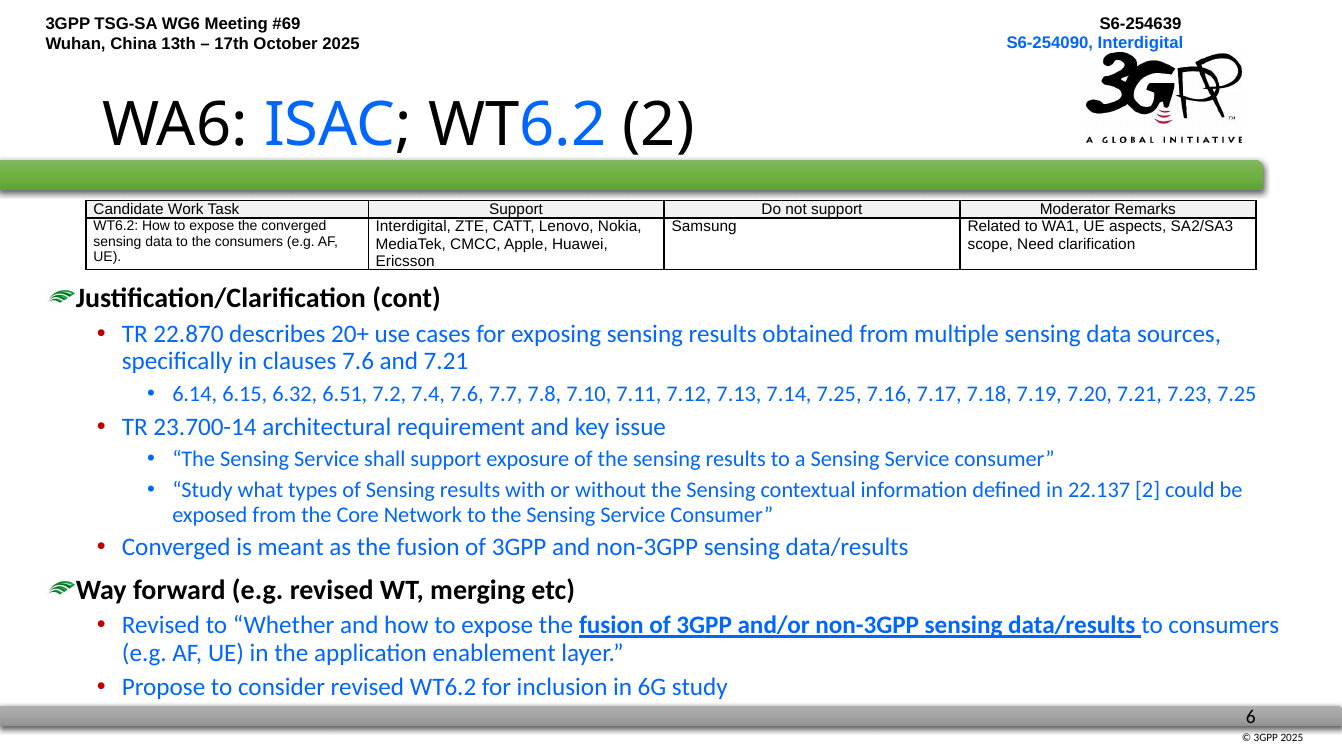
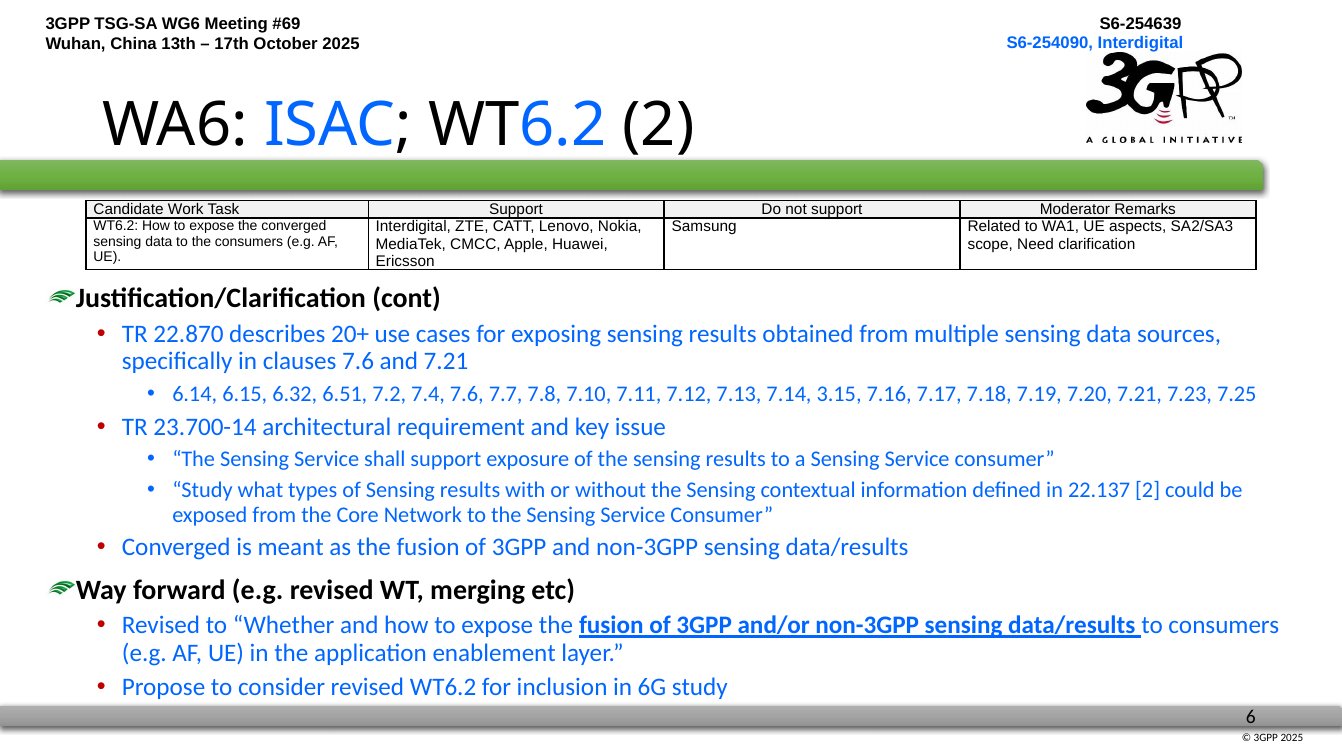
7.14 7.25: 7.25 -> 3.15
